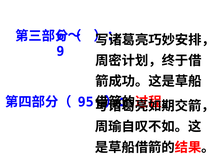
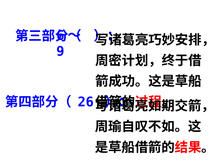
95: 95 -> 26
